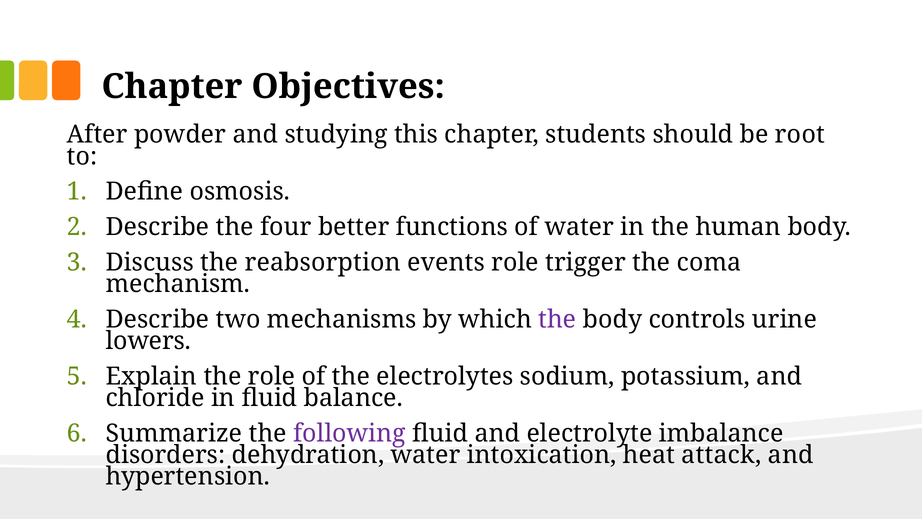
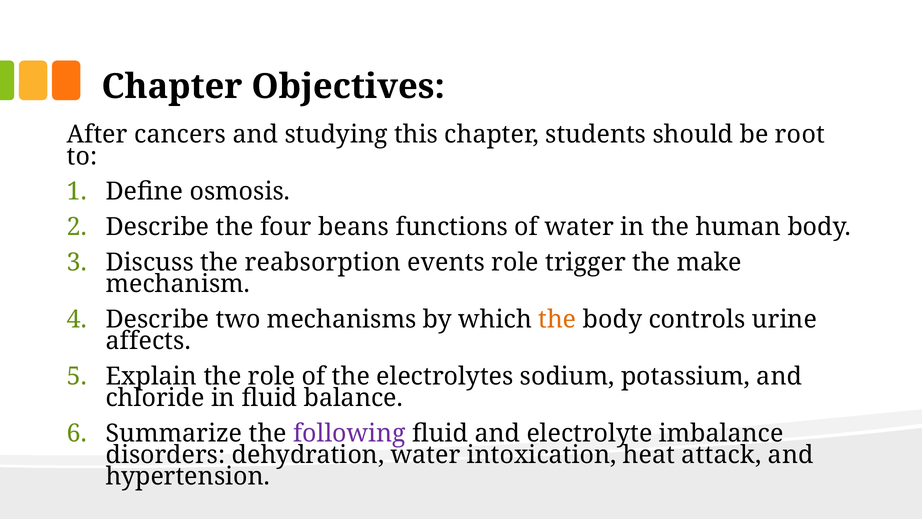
powder: powder -> cancers
better: better -> beans
coma: coma -> make
the at (557, 319) colour: purple -> orange
lowers: lowers -> affects
